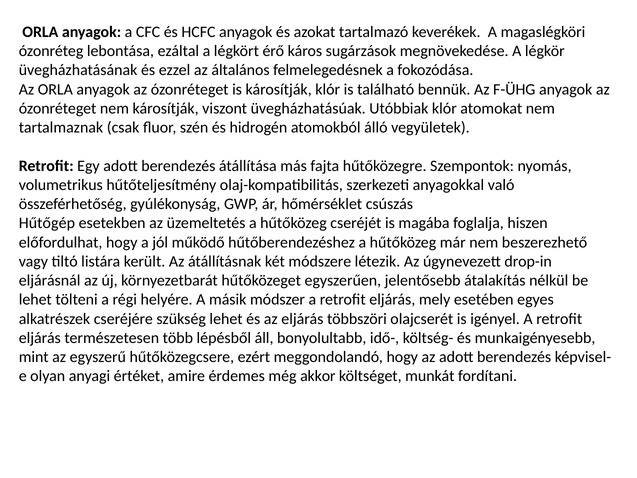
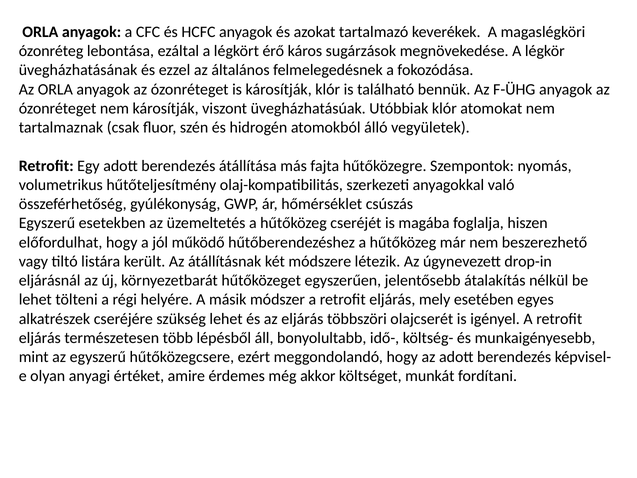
Hűtőgép at (47, 223): Hűtőgép -> Egyszerű
